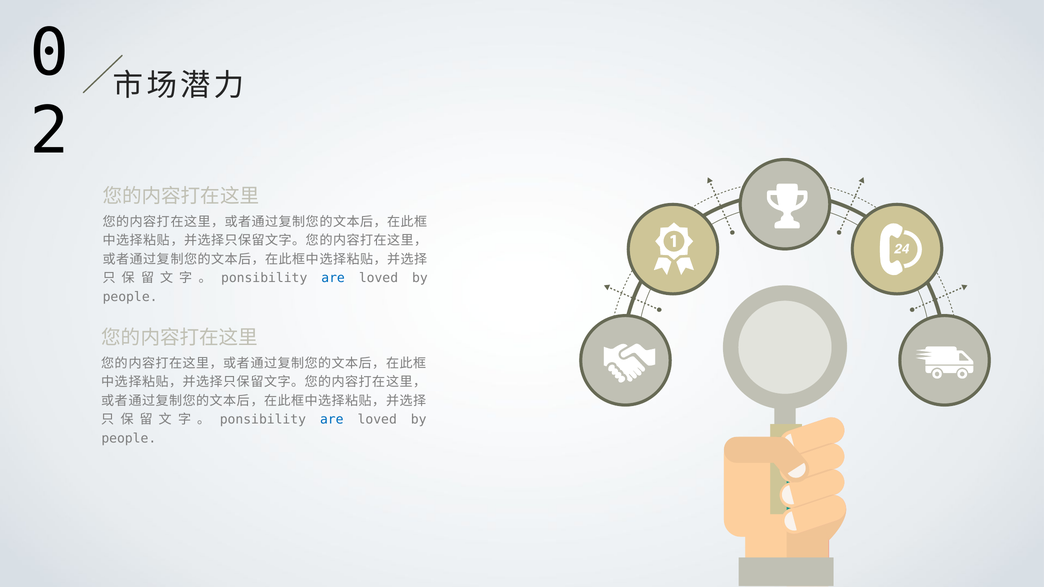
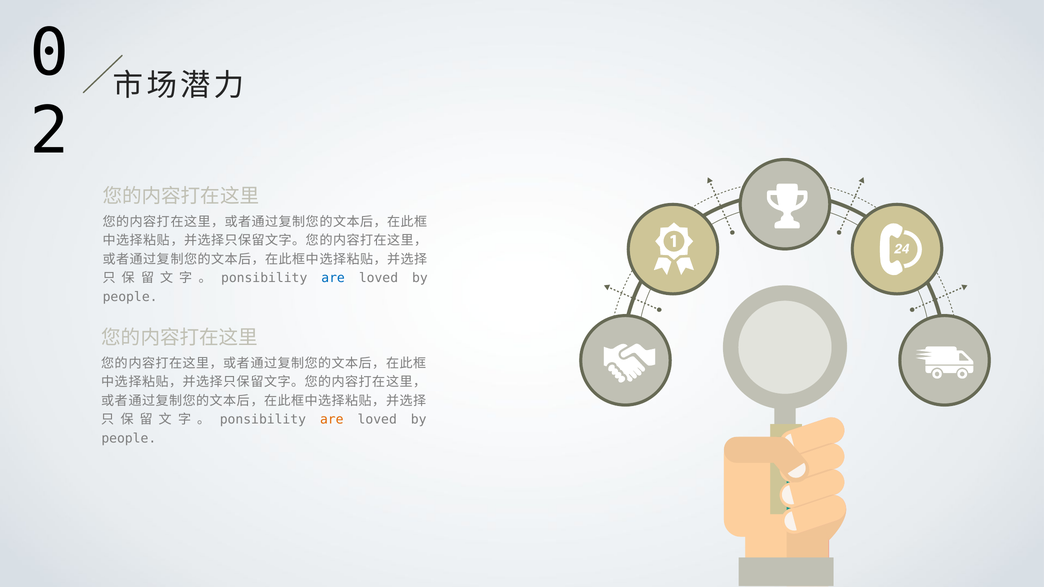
are at (332, 420) colour: blue -> orange
